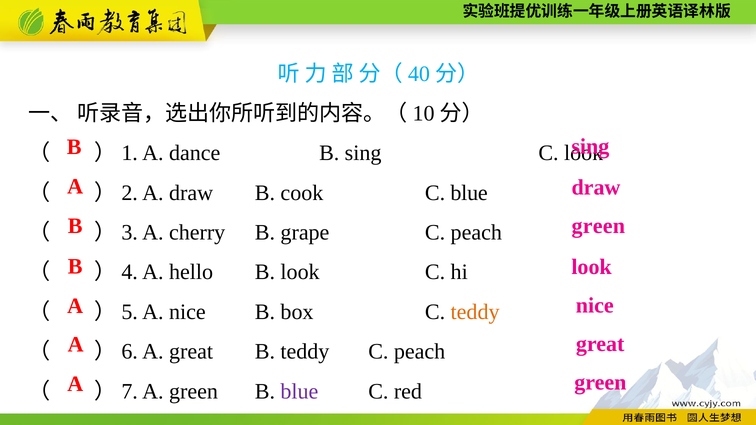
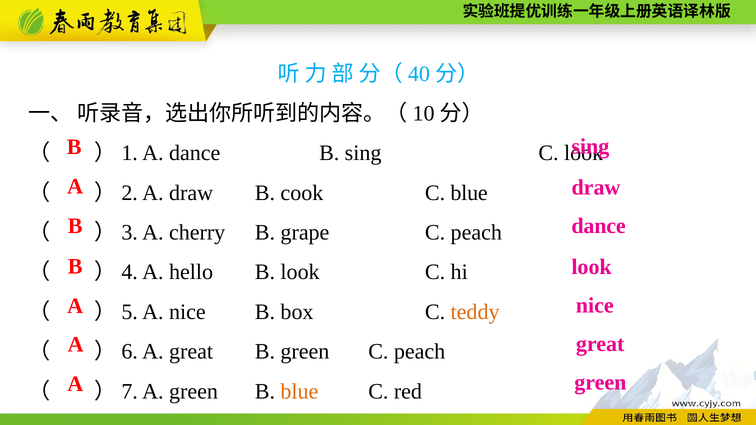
green at (598, 226): green -> dance
B teddy: teddy -> green
blue at (299, 392) colour: purple -> orange
